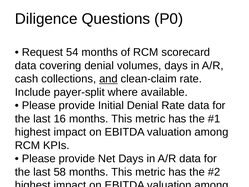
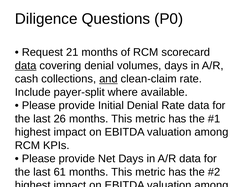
54: 54 -> 21
data at (26, 65) underline: none -> present
16: 16 -> 26
58: 58 -> 61
